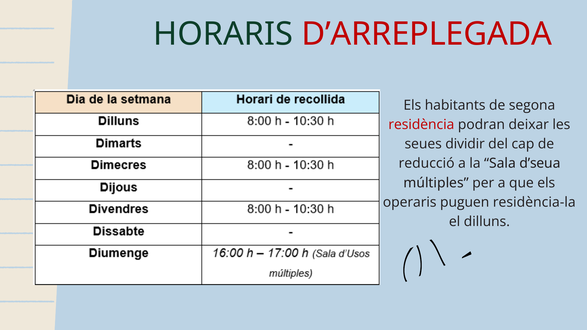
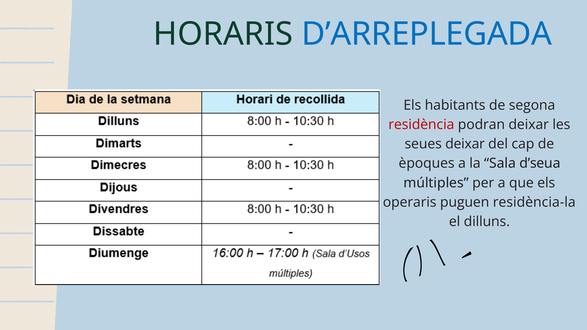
D’ARREPLEGADA colour: red -> blue
seues dividir: dividir -> deixar
reducció: reducció -> èpoques
